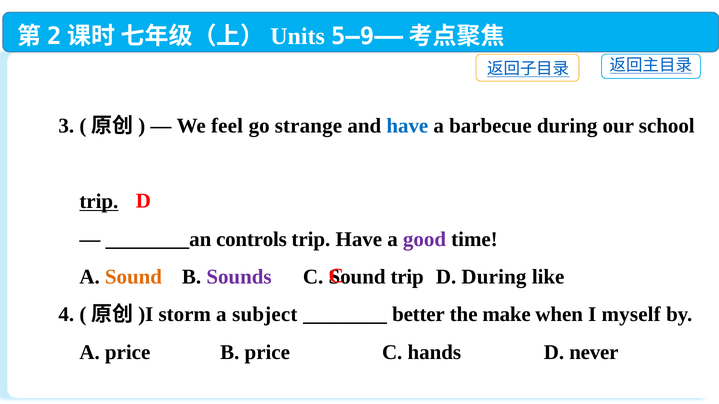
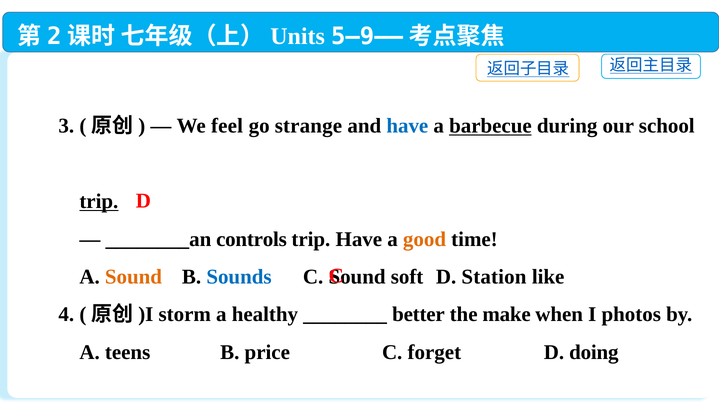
barbecue underline: none -> present
good colour: purple -> orange
Sounds colour: purple -> blue
trip at (407, 277): trip -> soft
D During: During -> Station
subject: subject -> healthy
myself: myself -> photos
A price: price -> teens
hands: hands -> forget
never: never -> doing
